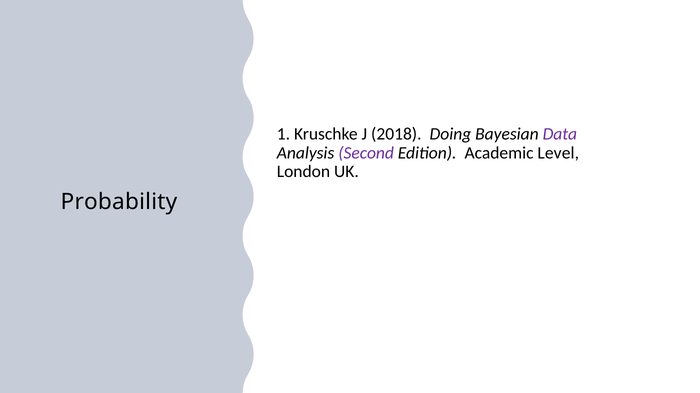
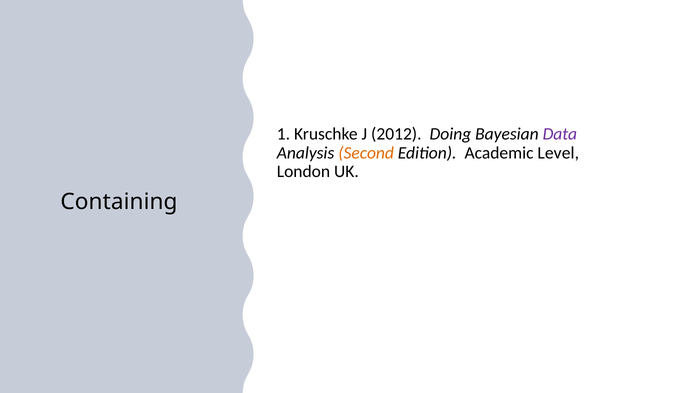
2018: 2018 -> 2012
Second colour: purple -> orange
Probability: Probability -> Containing
